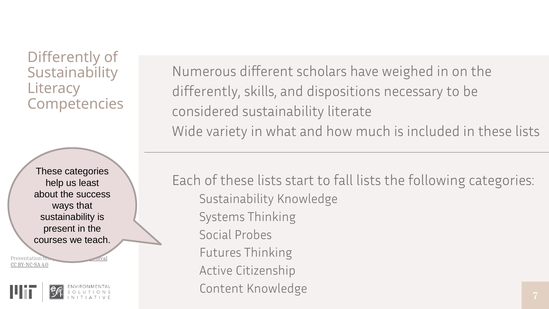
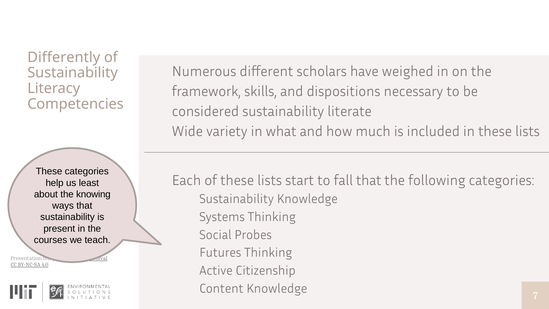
differently at (206, 91): differently -> framework
fall lists: lists -> that
success: success -> knowing
